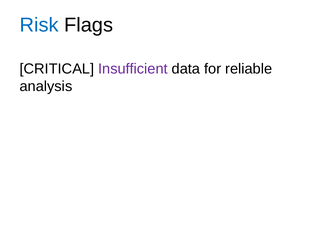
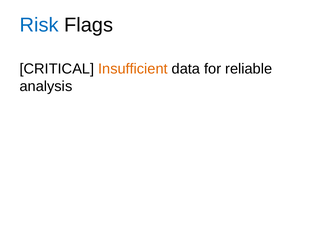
Insufficient colour: purple -> orange
